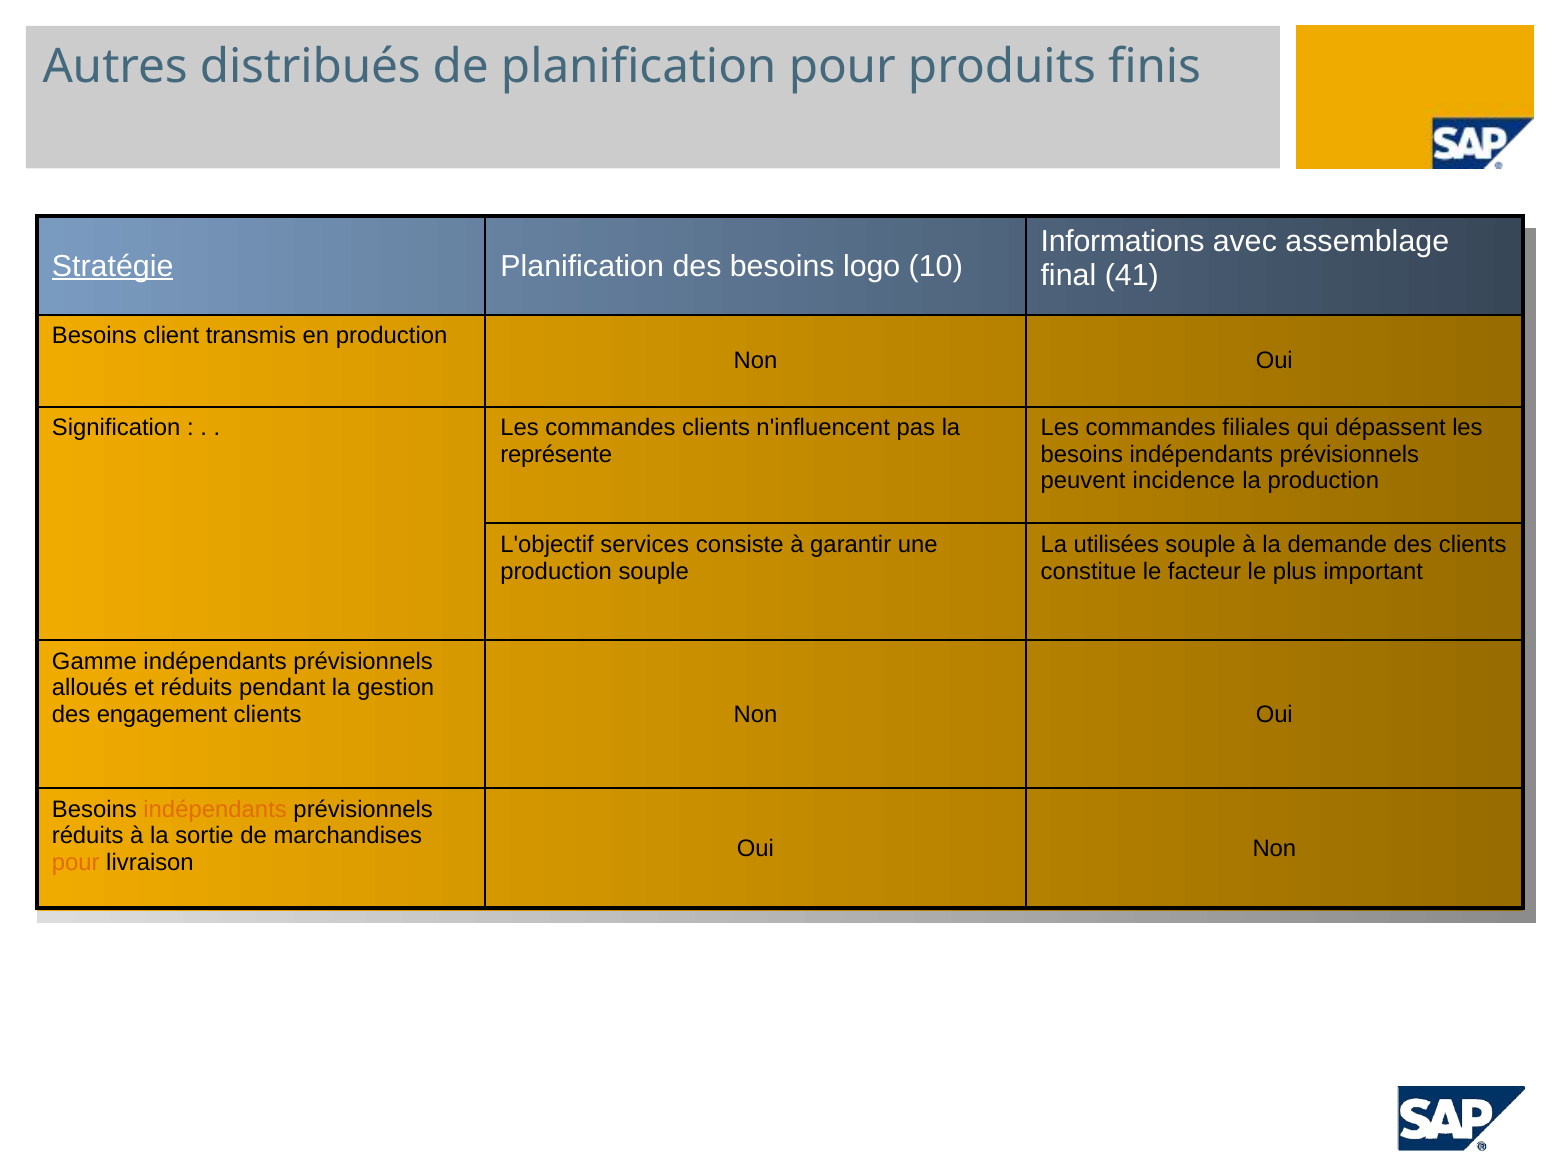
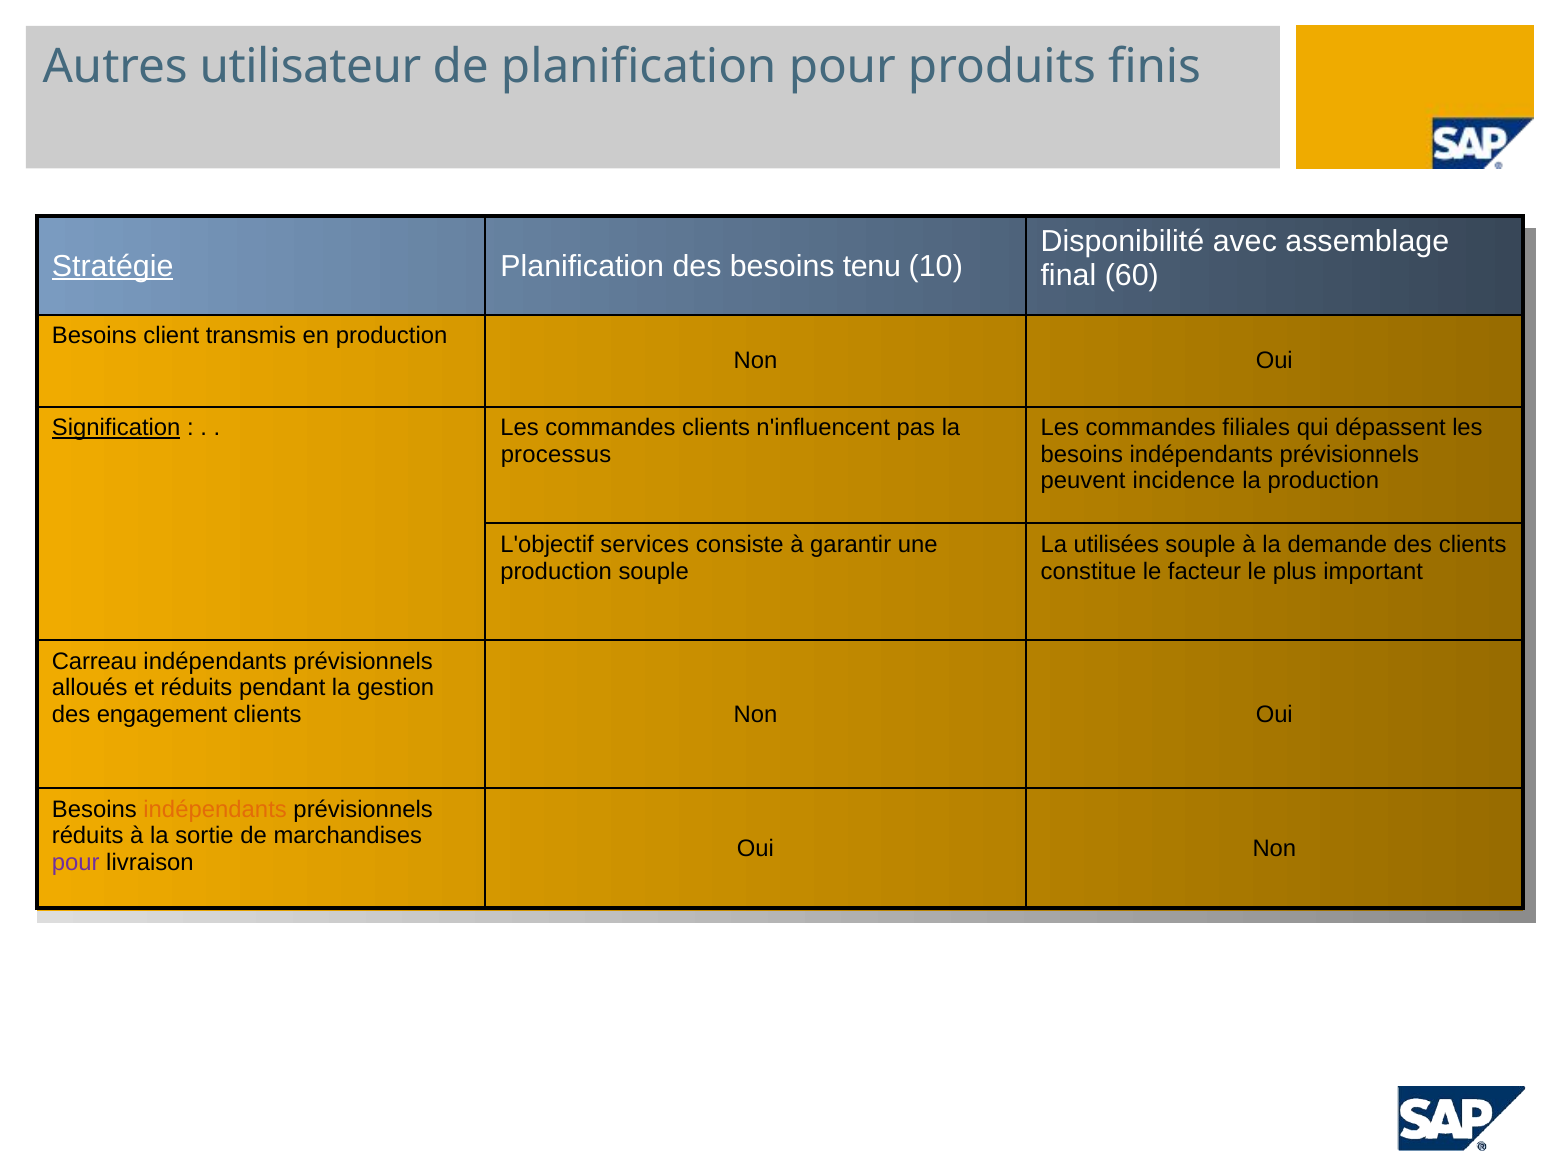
distribués: distribués -> utilisateur
Informations: Informations -> Disponibilité
logo: logo -> tenu
41: 41 -> 60
Signification underline: none -> present
représente: représente -> processus
Gamme: Gamme -> Carreau
pour at (76, 863) colour: orange -> purple
